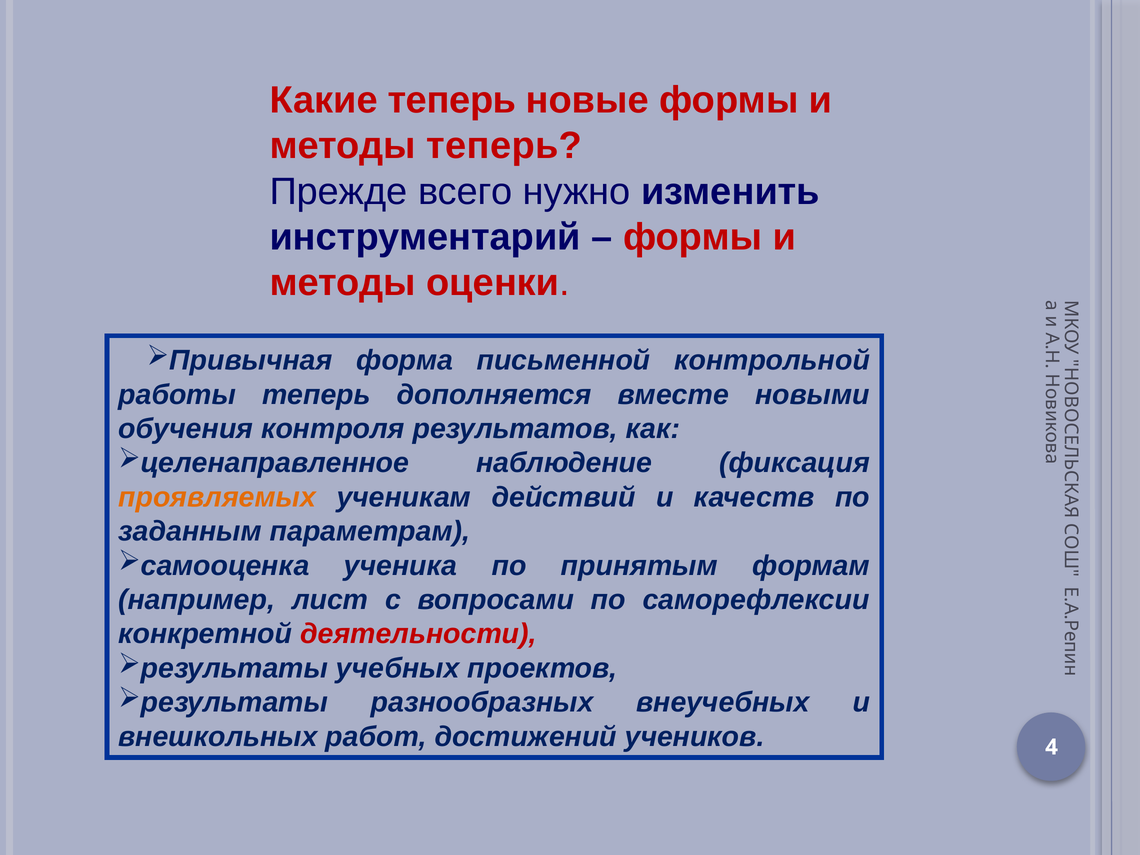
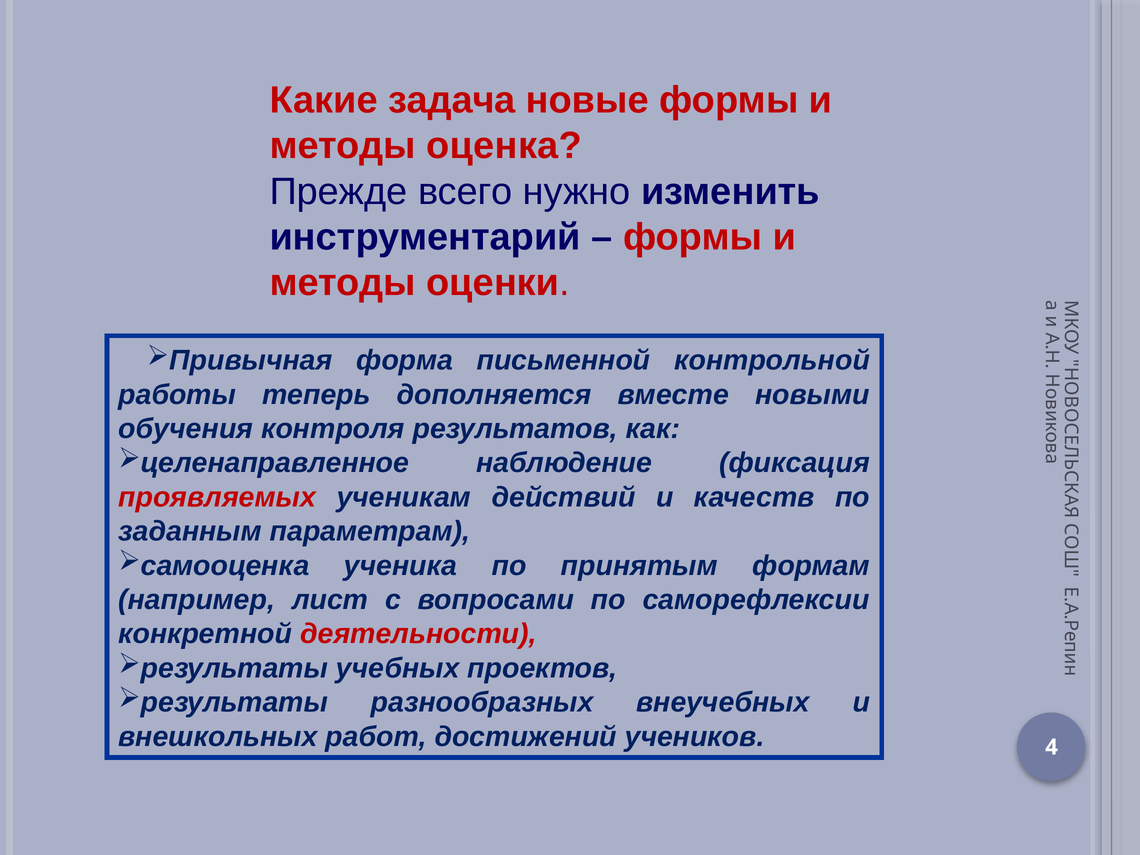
Какие теперь: теперь -> задача
методы теперь: теперь -> оценка
проявляемых colour: orange -> red
